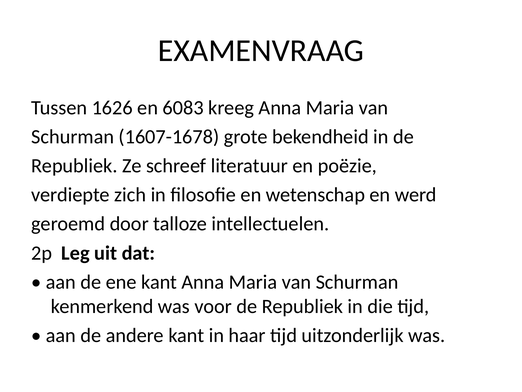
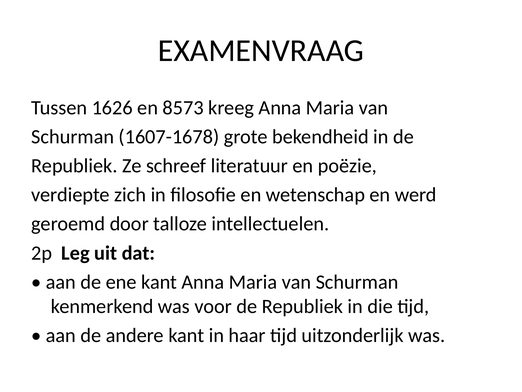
6083: 6083 -> 8573
